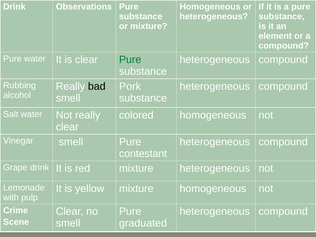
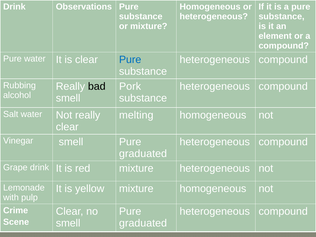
Pure at (130, 60) colour: green -> blue
colored: colored -> melting
contestant at (143, 154): contestant -> graduated
